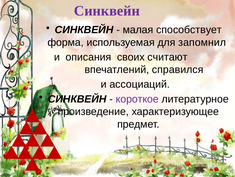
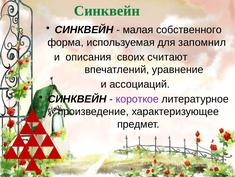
Синквейн at (107, 11) colour: purple -> green
способствует: способствует -> собственного
справился: справился -> уравнение
